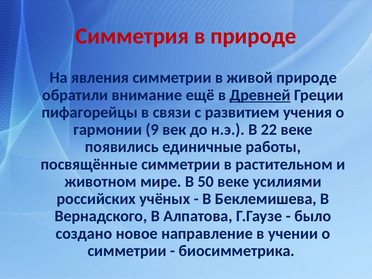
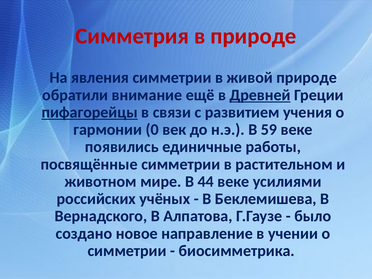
пифагорейцы underline: none -> present
9: 9 -> 0
22: 22 -> 59
50: 50 -> 44
